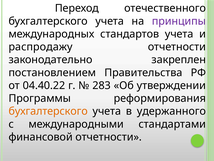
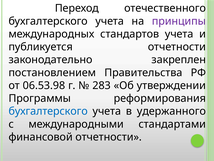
распродажу: распродажу -> публикуется
04.40.22: 04.40.22 -> 06.53.98
бухгалтерского at (48, 111) colour: orange -> blue
